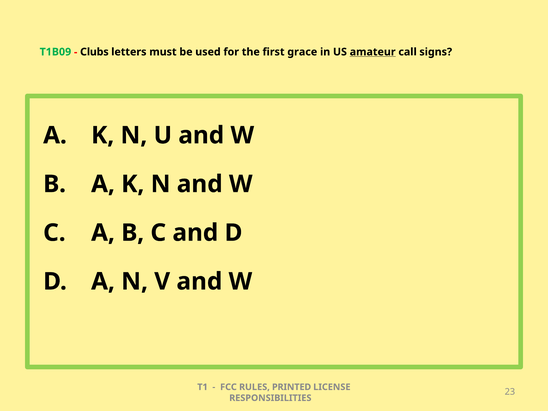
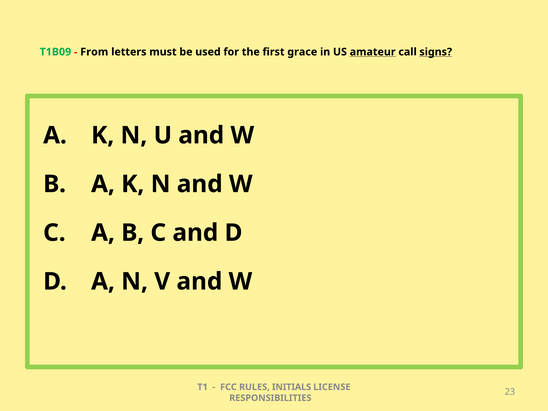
Clubs: Clubs -> From
signs underline: none -> present
PRINTED: PRINTED -> INITIALS
